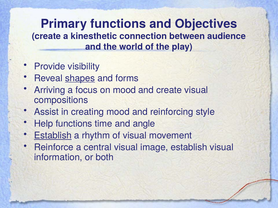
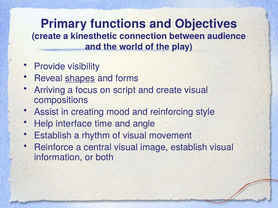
on mood: mood -> script
Help functions: functions -> interface
Establish at (53, 136) underline: present -> none
